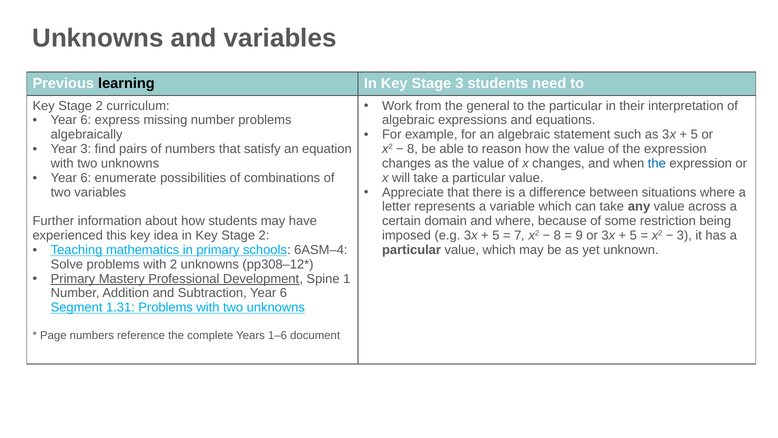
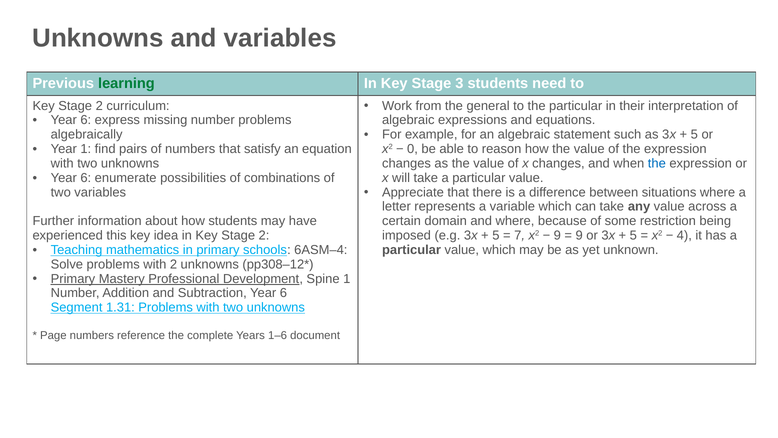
learning colour: black -> green
Year 3: 3 -> 1
8 at (412, 149): 8 -> 0
8 at (557, 235): 8 -> 9
3 at (684, 235): 3 -> 4
